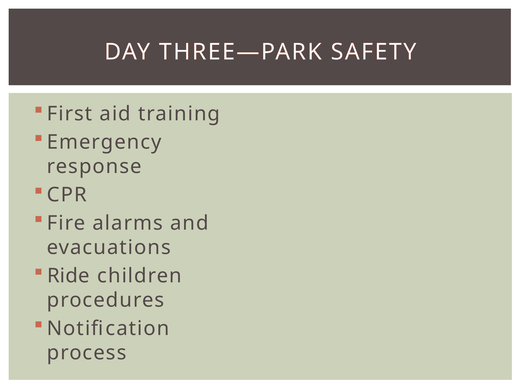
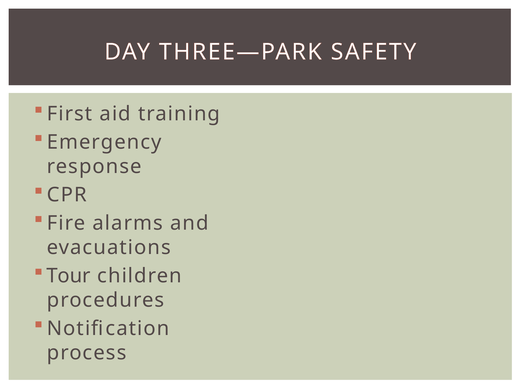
Ride: Ride -> Tour
